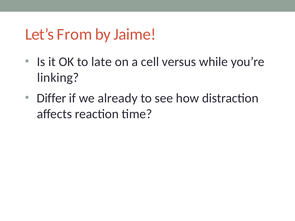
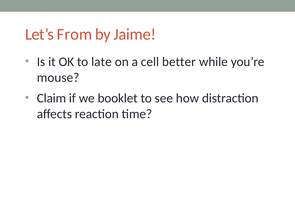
versus: versus -> better
linking: linking -> mouse
Differ: Differ -> Claim
already: already -> booklet
